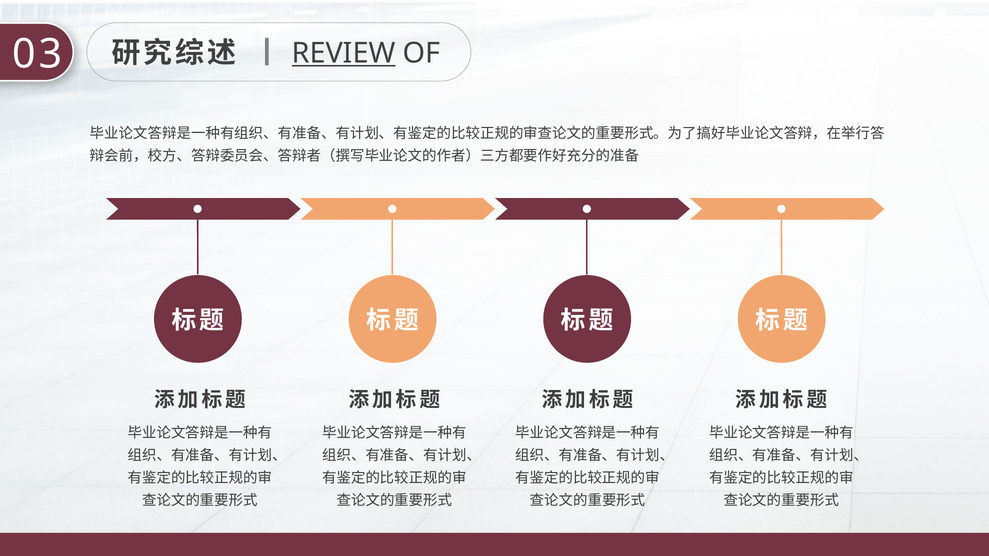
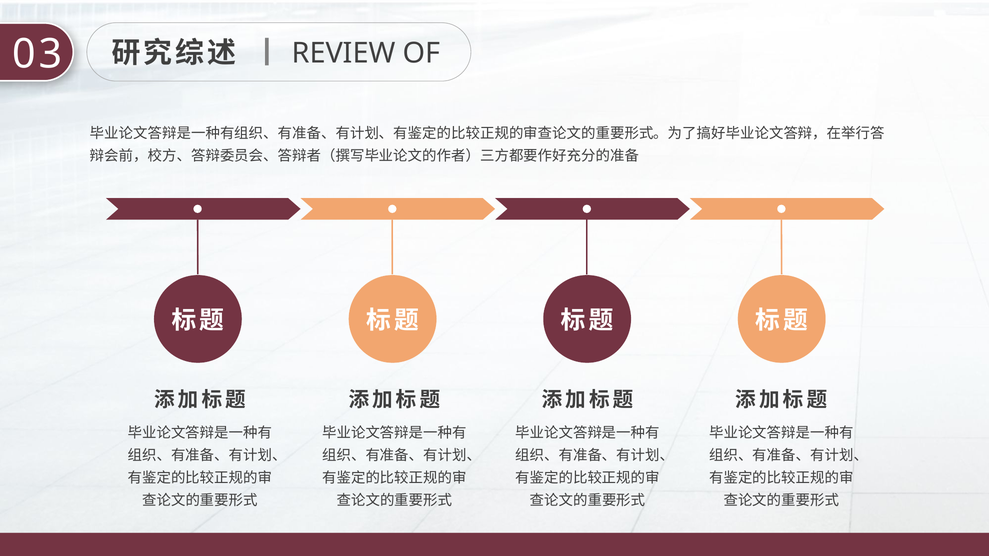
REVIEW underline: present -> none
